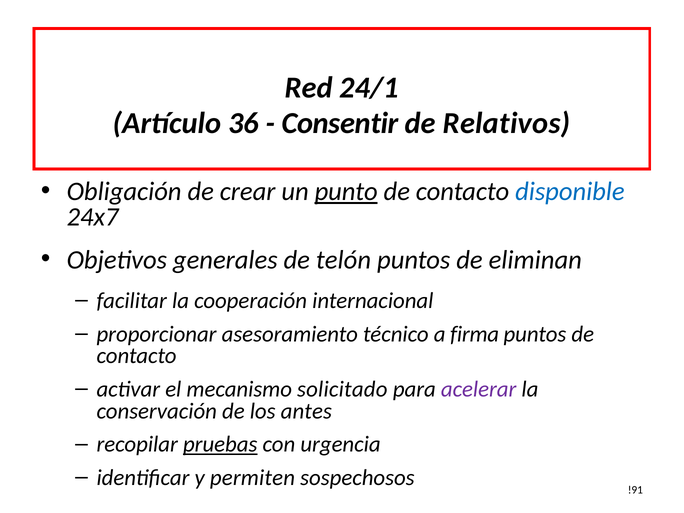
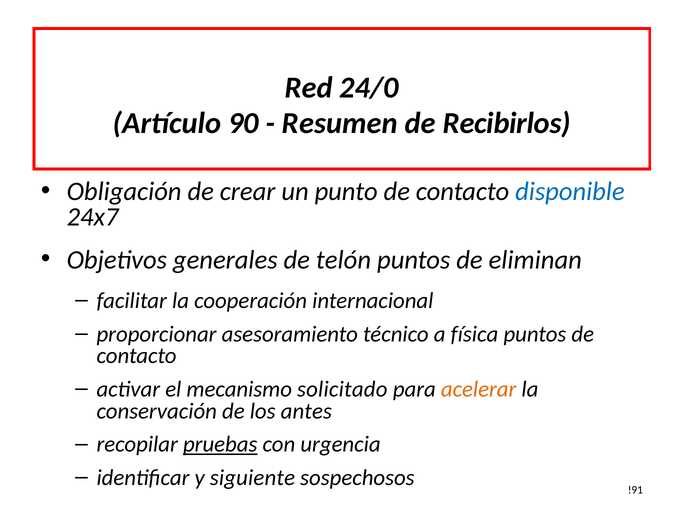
24/1: 24/1 -> 24/0
36: 36 -> 90
Consentir: Consentir -> Resumen
Relativos: Relativos -> Recibirlos
punto underline: present -> none
firma: firma -> física
acelerar colour: purple -> orange
permiten: permiten -> siguiente
